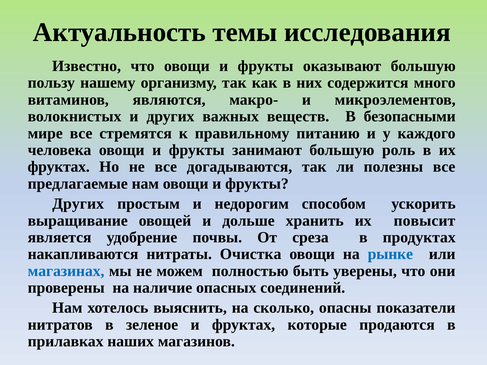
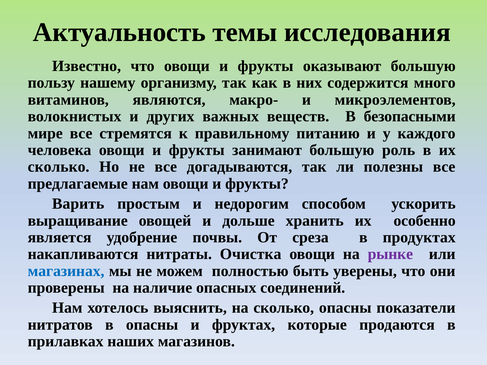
фруктах at (59, 167): фруктах -> сколько
Других at (78, 204): Других -> Варить
повысит: повысит -> особенно
рынке colour: blue -> purple
в зеленое: зеленое -> опасны
